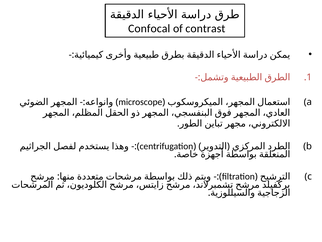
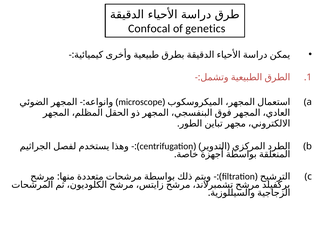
contrast: contrast -> genetics
